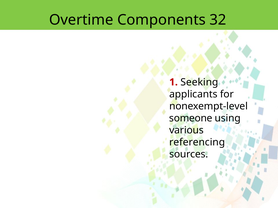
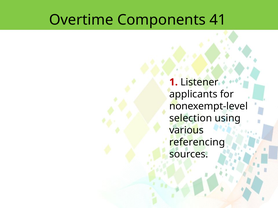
32: 32 -> 41
Seeking: Seeking -> Listener
someone: someone -> selection
